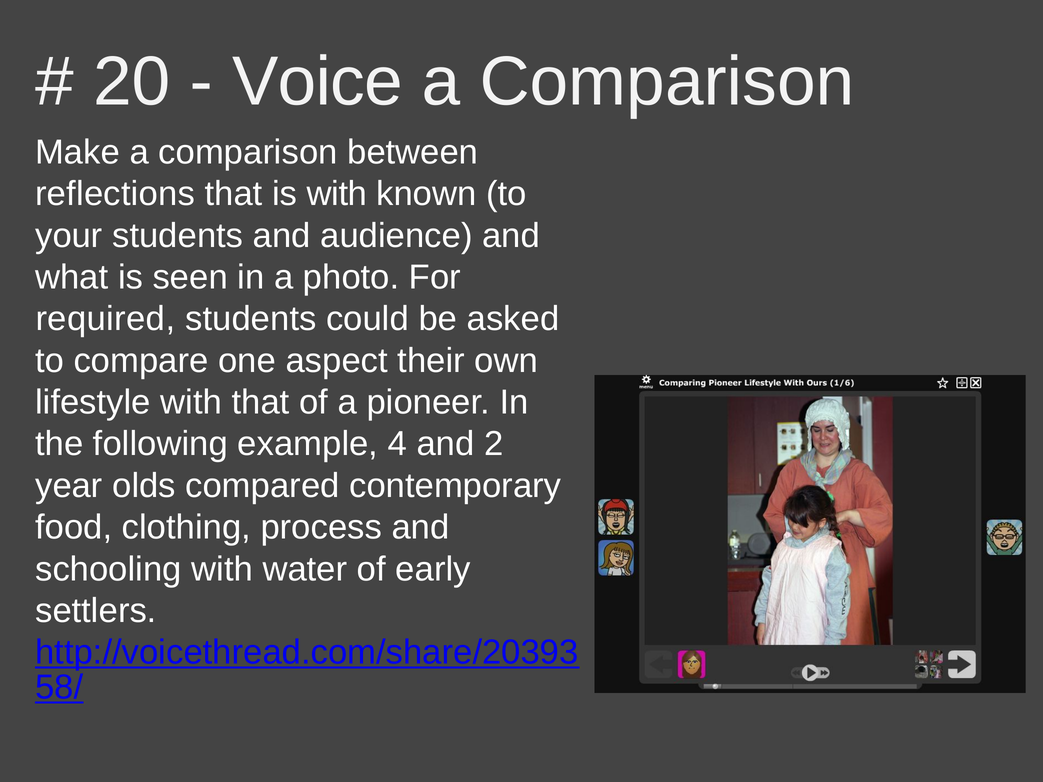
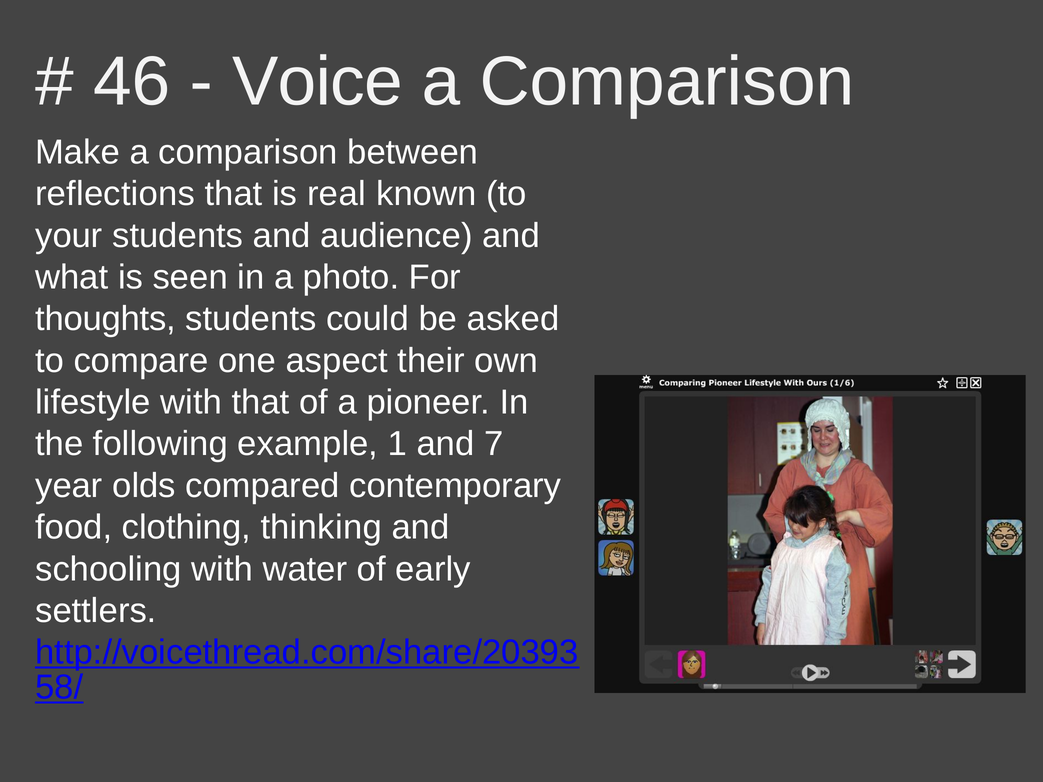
20: 20 -> 46
is with: with -> real
required: required -> thoughts
4: 4 -> 1
2: 2 -> 7
process: process -> thinking
